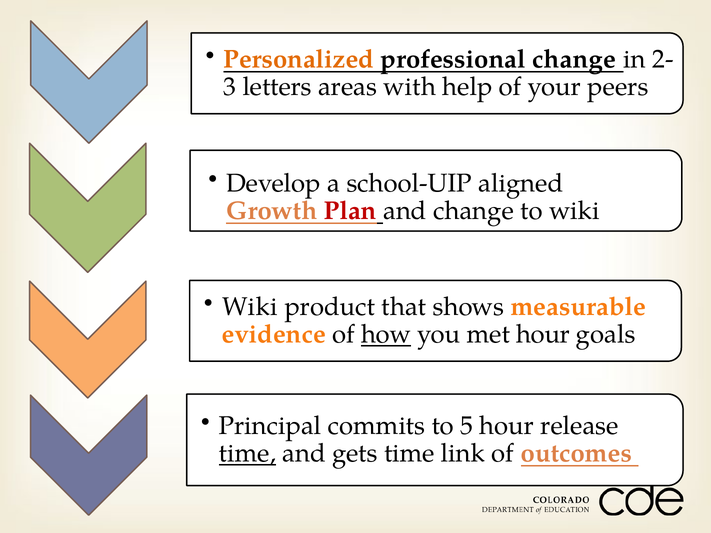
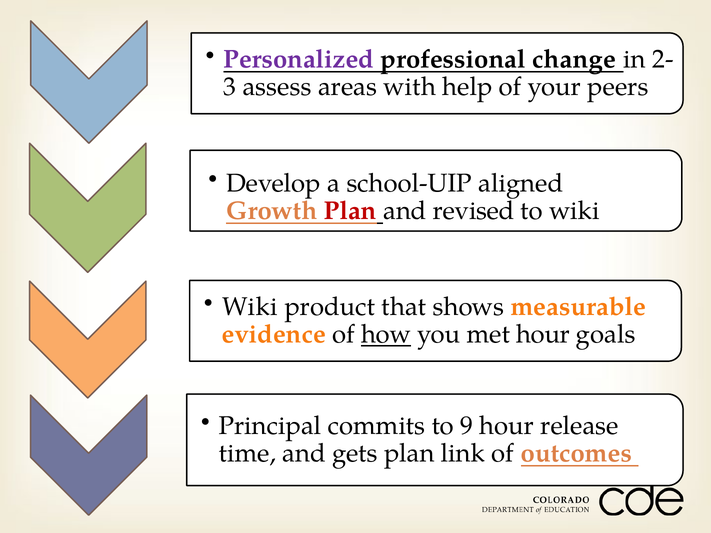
Personalized colour: orange -> purple
letters: letters -> assess
and change: change -> revised
5: 5 -> 9
time at (247, 454) underline: present -> none
gets time: time -> plan
